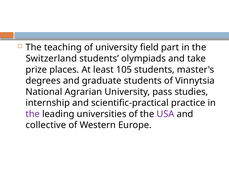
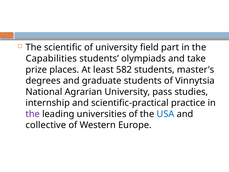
teaching: teaching -> scientific
Switzerland: Switzerland -> Capabilities
105: 105 -> 582
USA colour: purple -> blue
